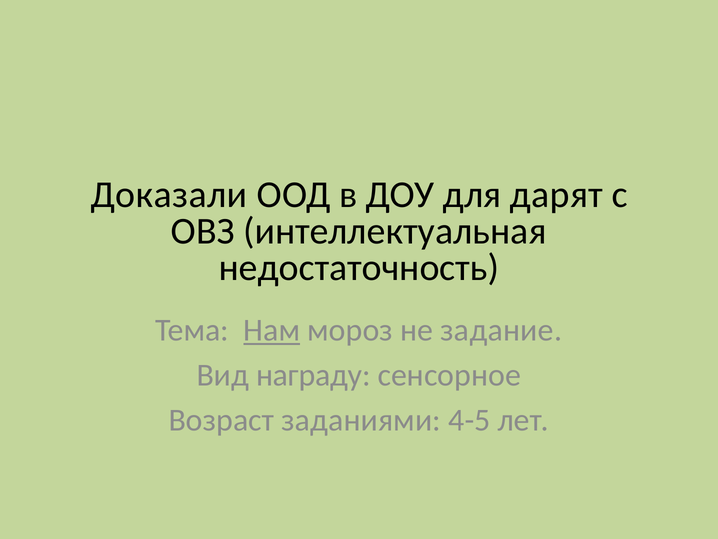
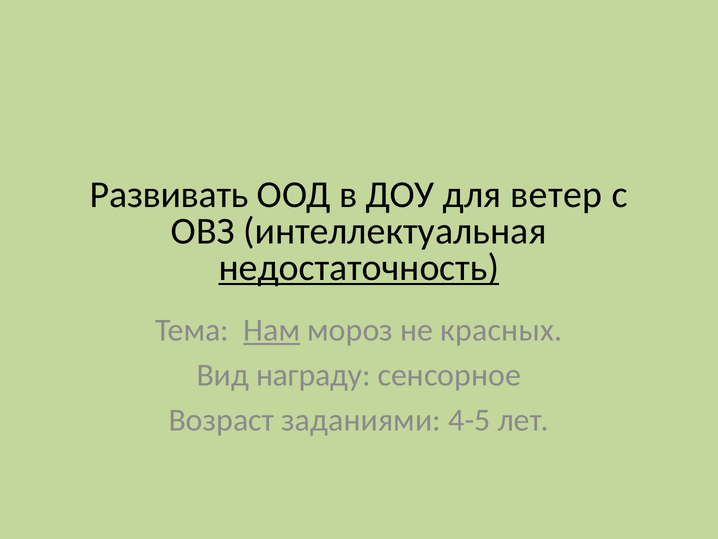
Доказали: Доказали -> Развивать
дарят: дарят -> ветер
недостаточность underline: none -> present
задание: задание -> красных
